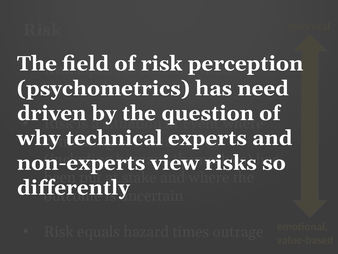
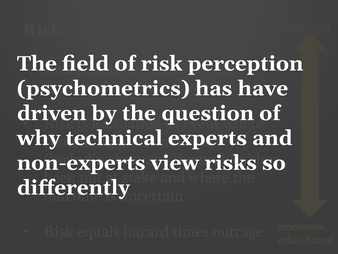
need: need -> have
